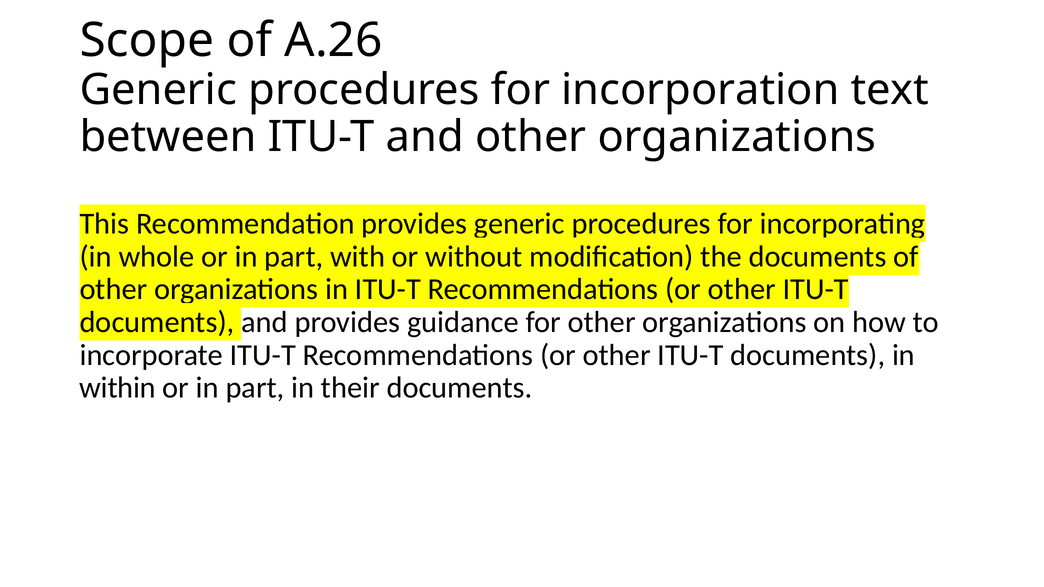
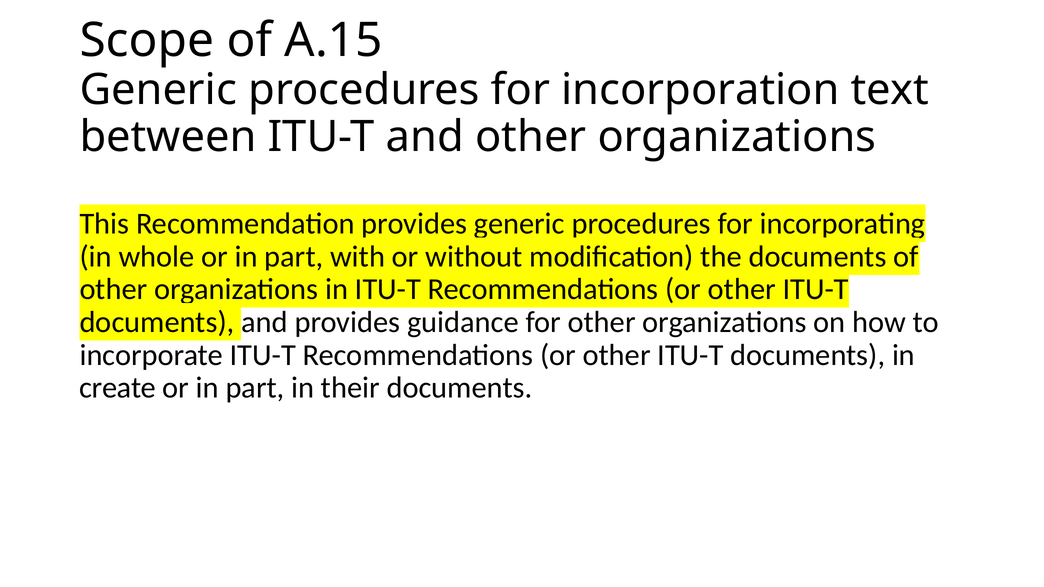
A.26: A.26 -> A.15
within: within -> create
